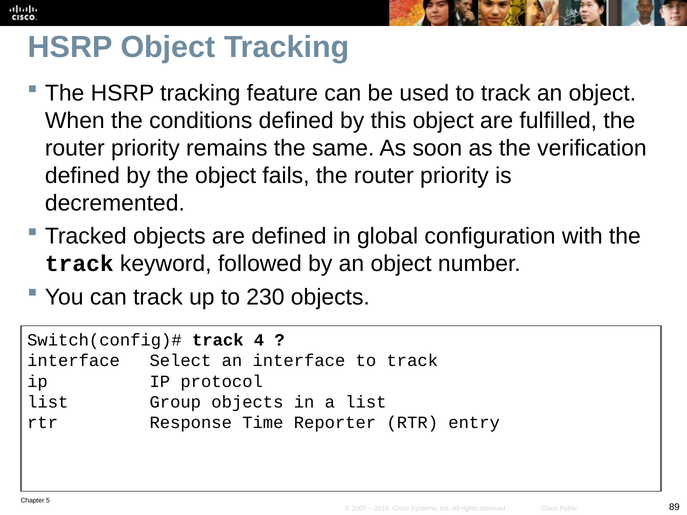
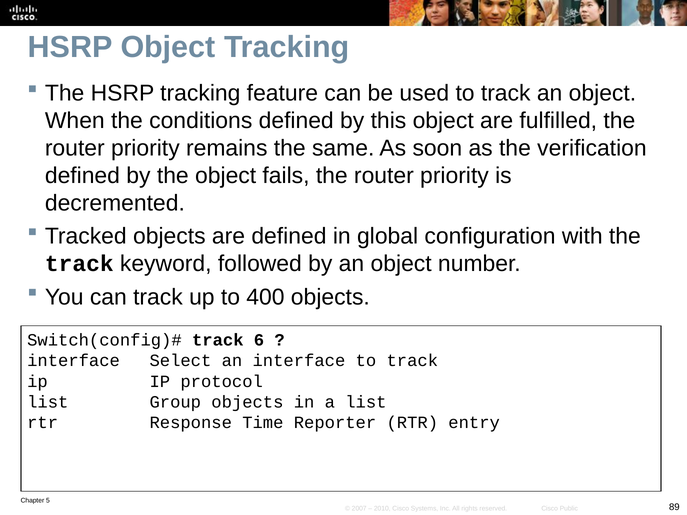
230: 230 -> 400
4: 4 -> 6
